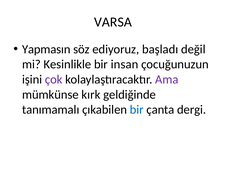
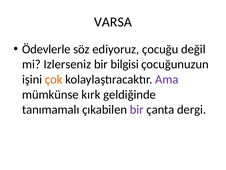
Yapmasın: Yapmasın -> Ödevlerle
başladı: başladı -> çocuğu
Kesinlikle: Kesinlikle -> Izlerseniz
insan: insan -> bilgisi
çok colour: purple -> orange
bir at (137, 109) colour: blue -> purple
